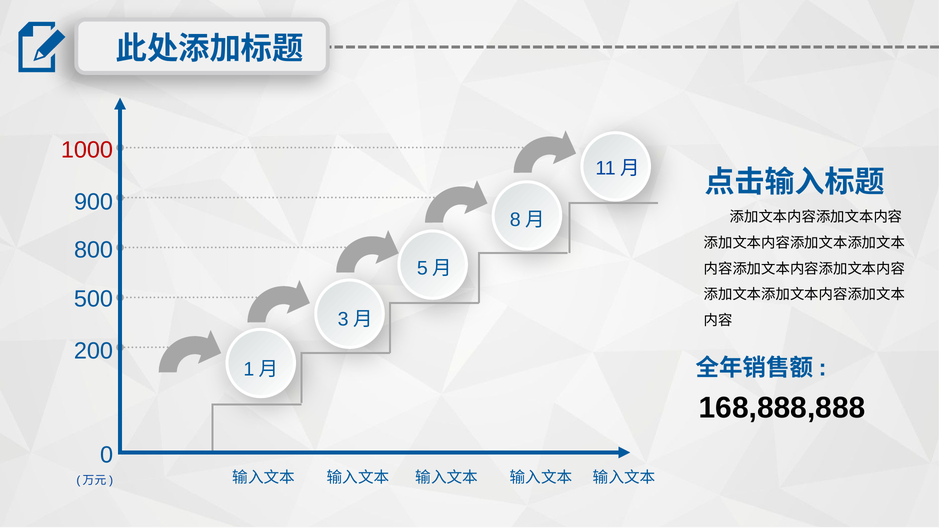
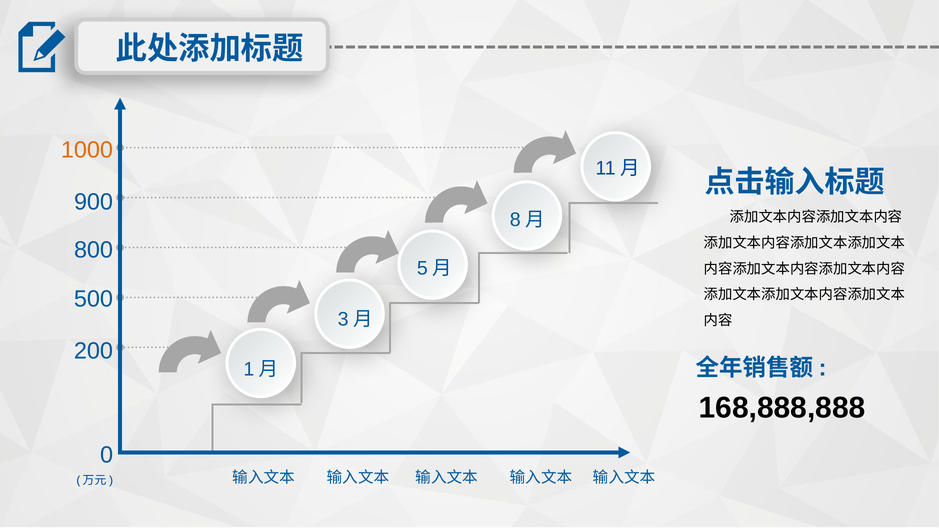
1000 colour: red -> orange
